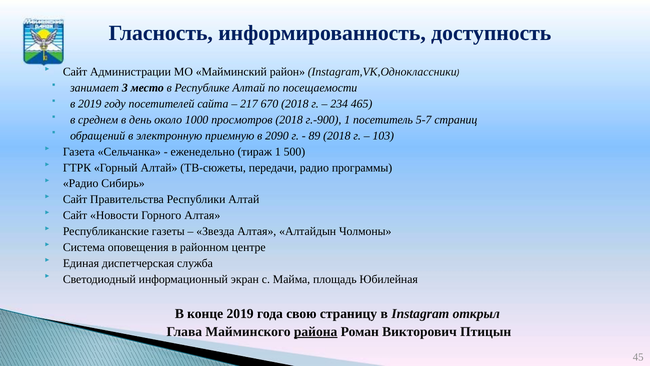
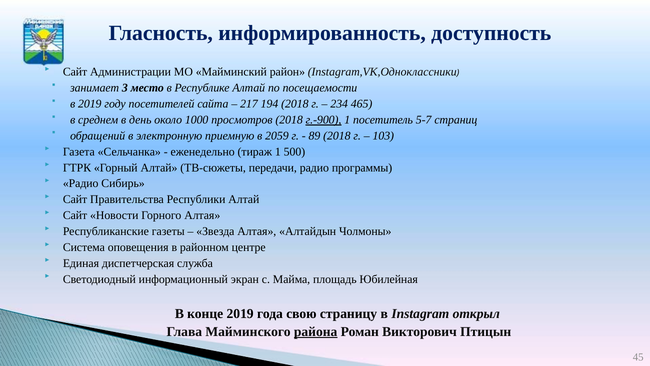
670: 670 -> 194
г.-900 underline: none -> present
2090: 2090 -> 2059
